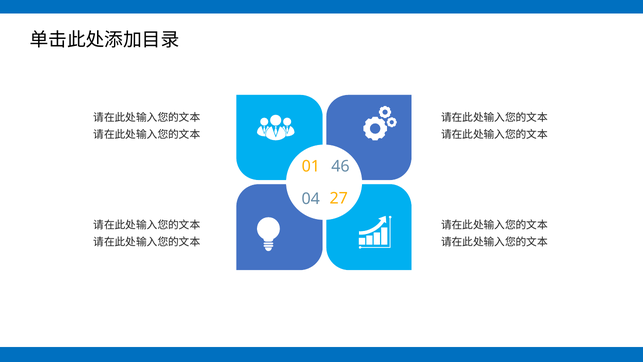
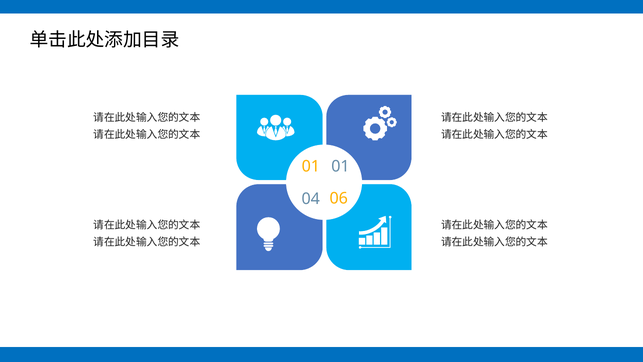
01 46: 46 -> 01
27: 27 -> 06
